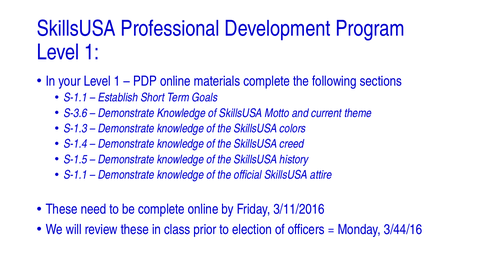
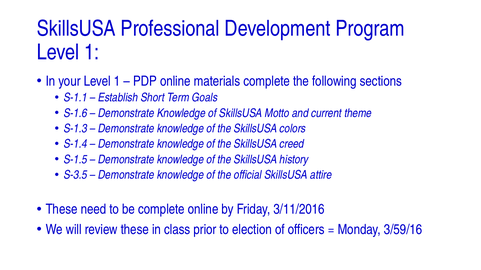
S-3.6: S-3.6 -> S-1.6
S-1.1 at (75, 175): S-1.1 -> S-3.5
3/44/16: 3/44/16 -> 3/59/16
